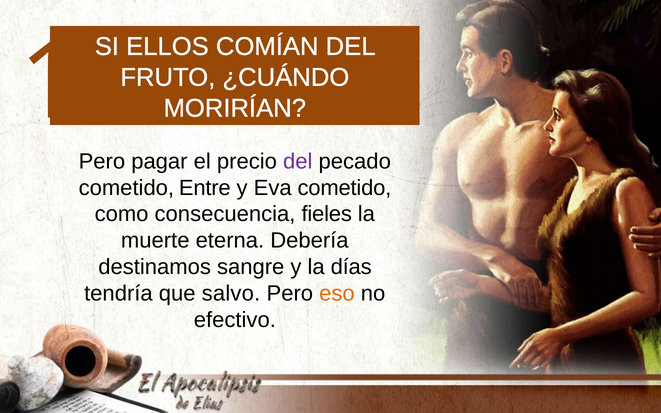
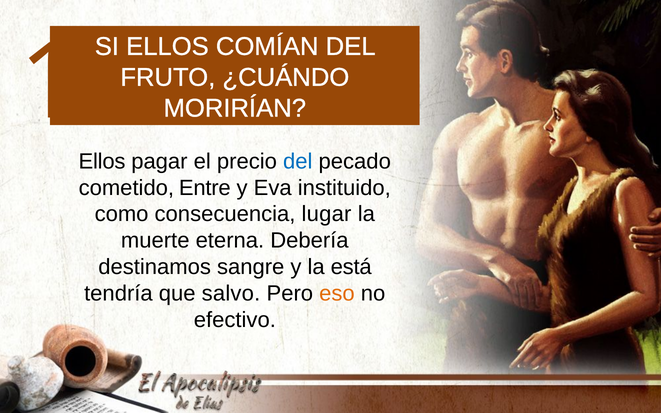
Pero at (102, 161): Pero -> Ellos
del at (298, 161) colour: purple -> blue
Eva cometido: cometido -> instituido
fieles: fieles -> lugar
días: días -> está
